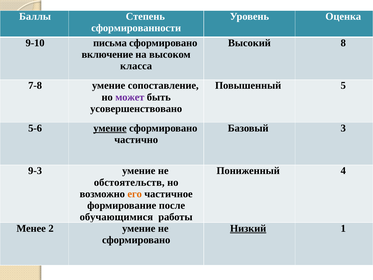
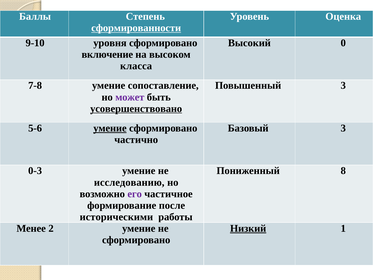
сформированности underline: none -> present
письма: письма -> уровня
8: 8 -> 0
Повышенный 5: 5 -> 3
усовершенствовано underline: none -> present
9-3: 9-3 -> 0-3
4: 4 -> 8
обстоятельств: обстоятельств -> исследованию
его colour: orange -> purple
обучающимися: обучающимися -> историческими
